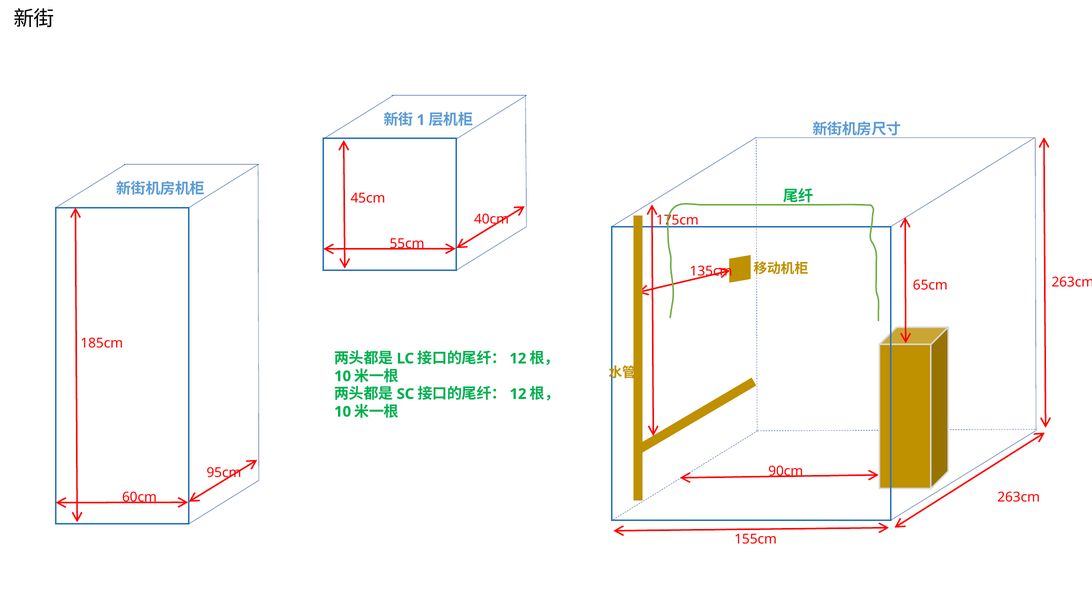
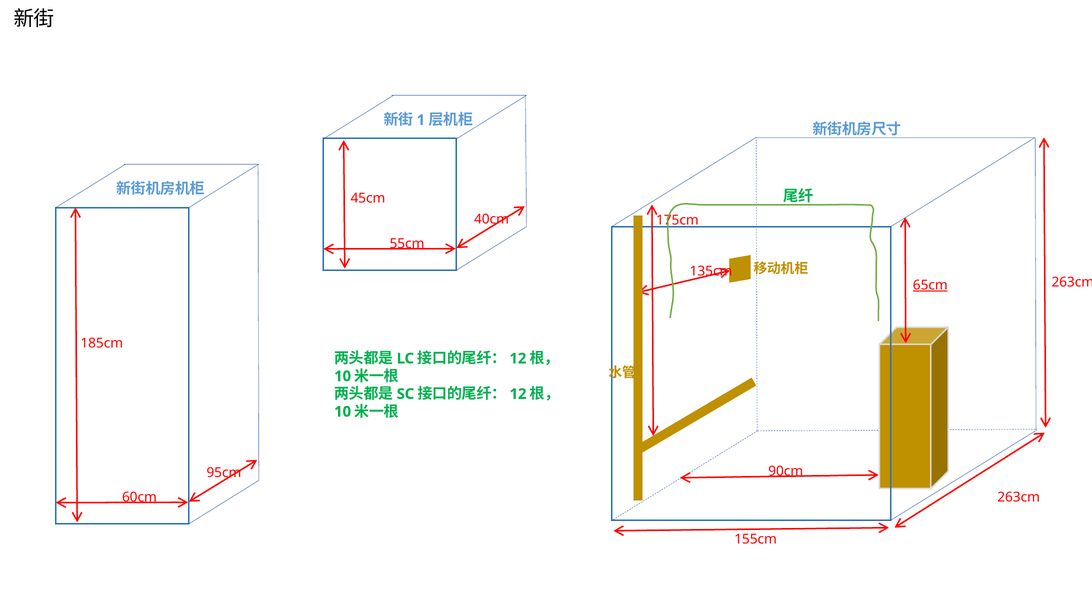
65cm underline: none -> present
